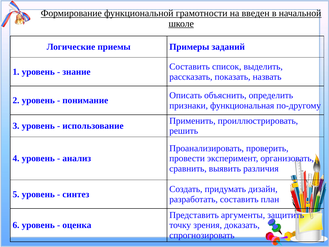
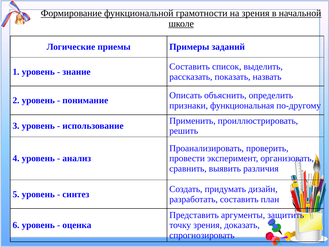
на введен: введен -> зрения
